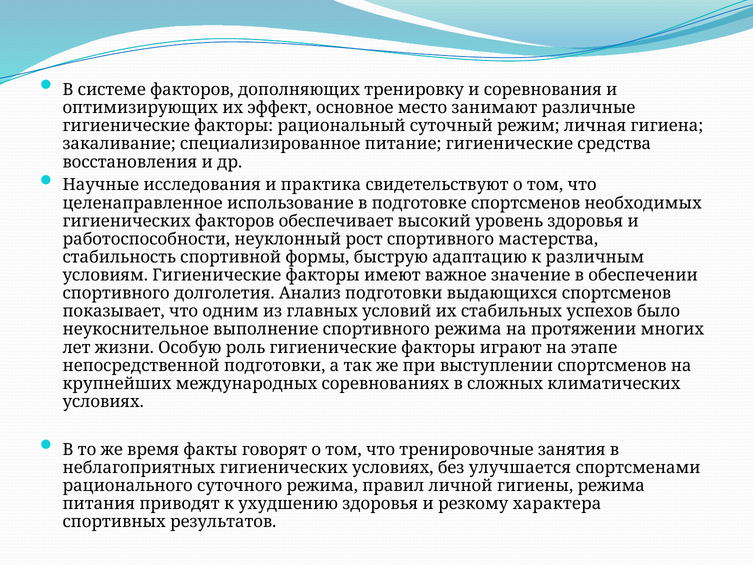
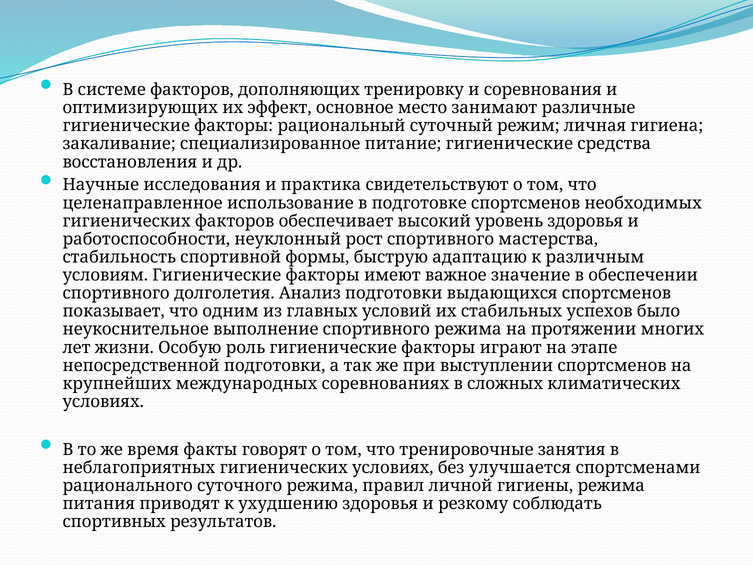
характера: характера -> соблюдать
